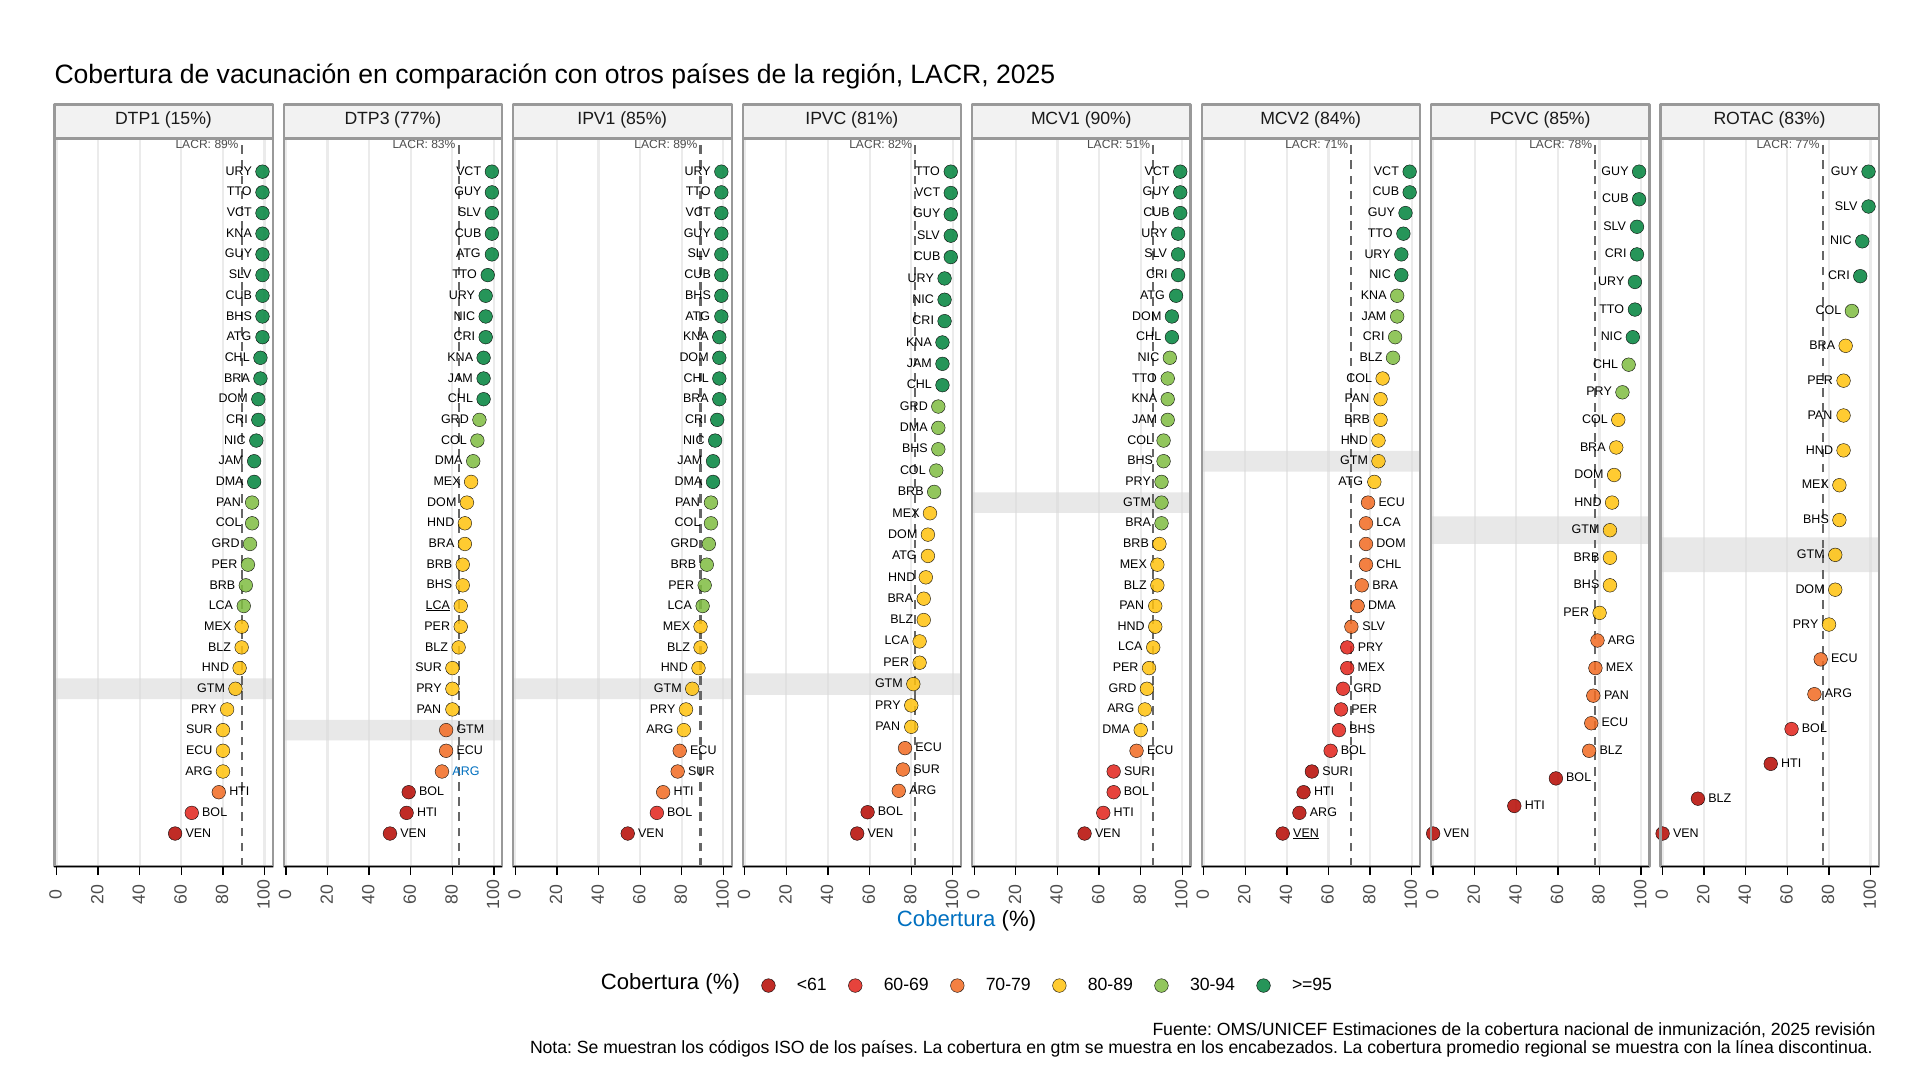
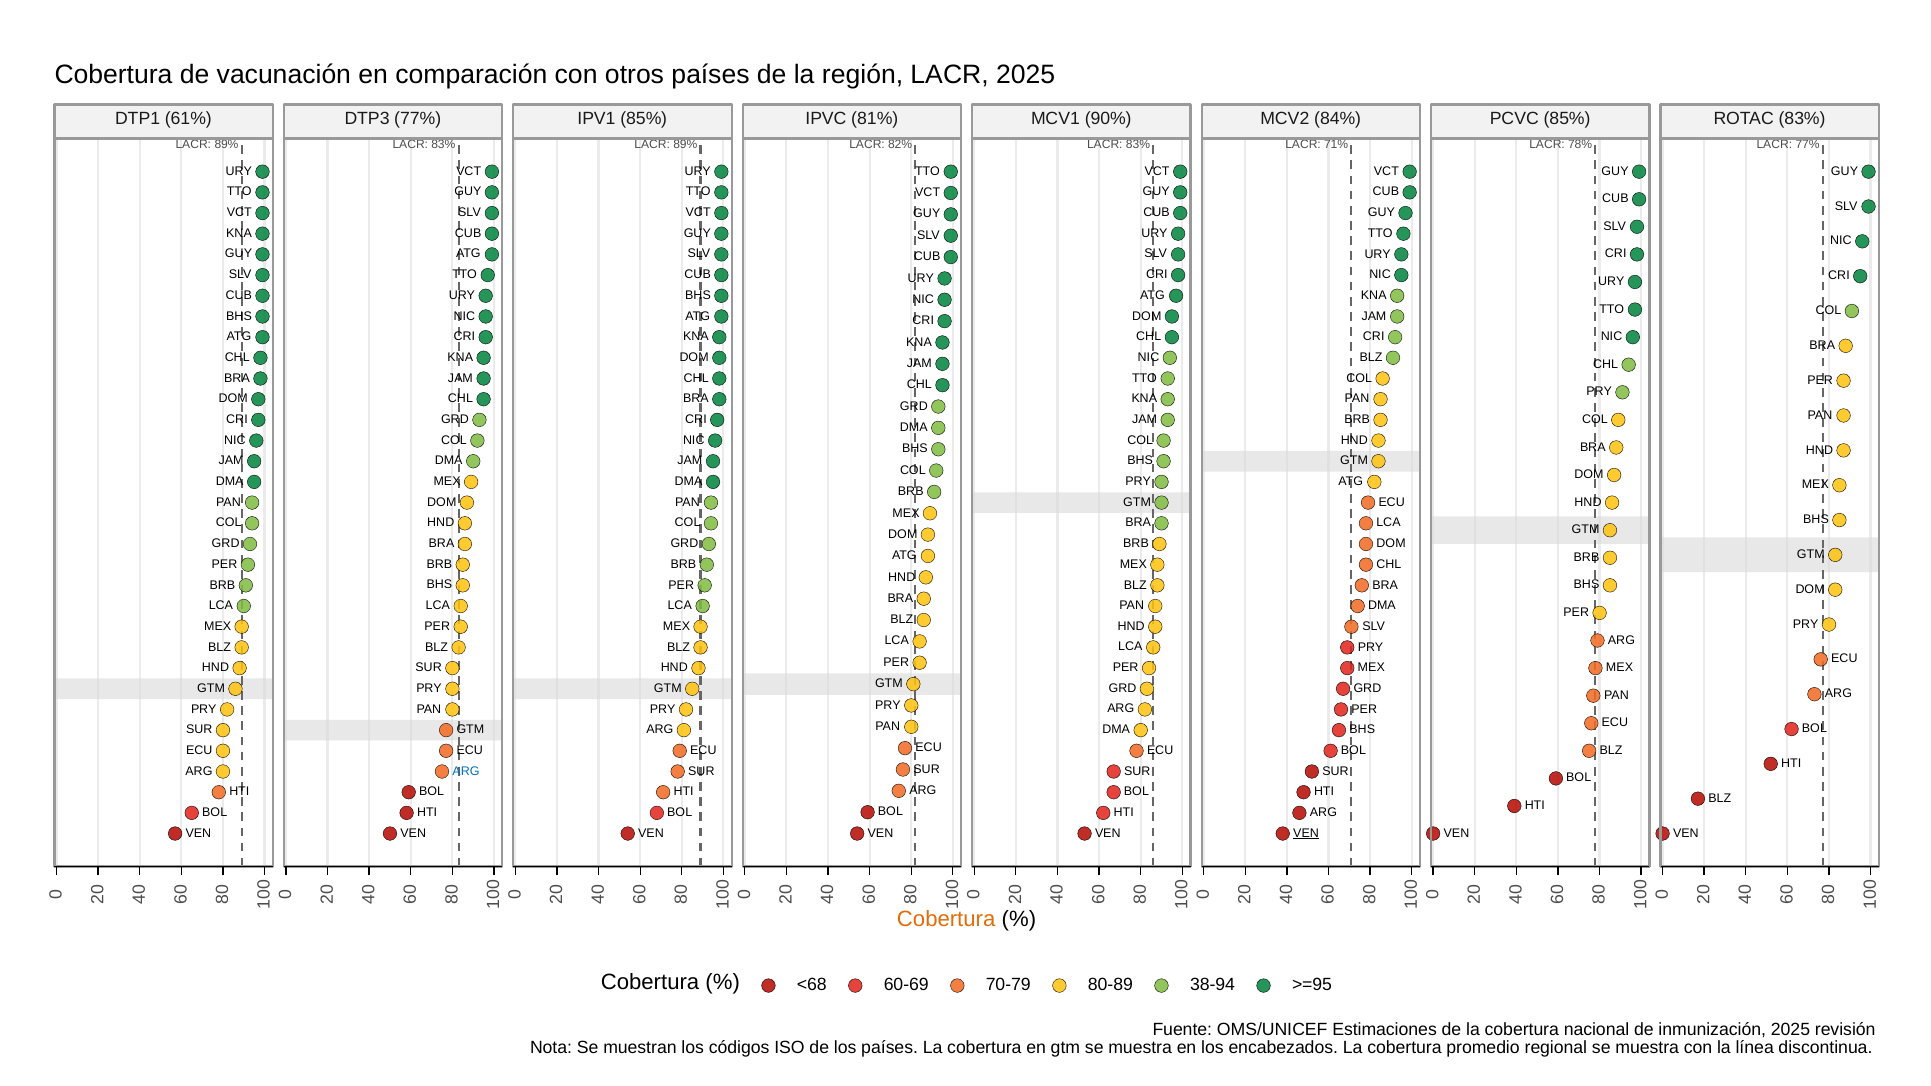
15%: 15% -> 61%
51% at (1138, 145): 51% -> 83%
LCA at (438, 606) underline: present -> none
Cobertura at (946, 920) colour: blue -> orange
<61: <61 -> <68
30-94: 30-94 -> 38-94
